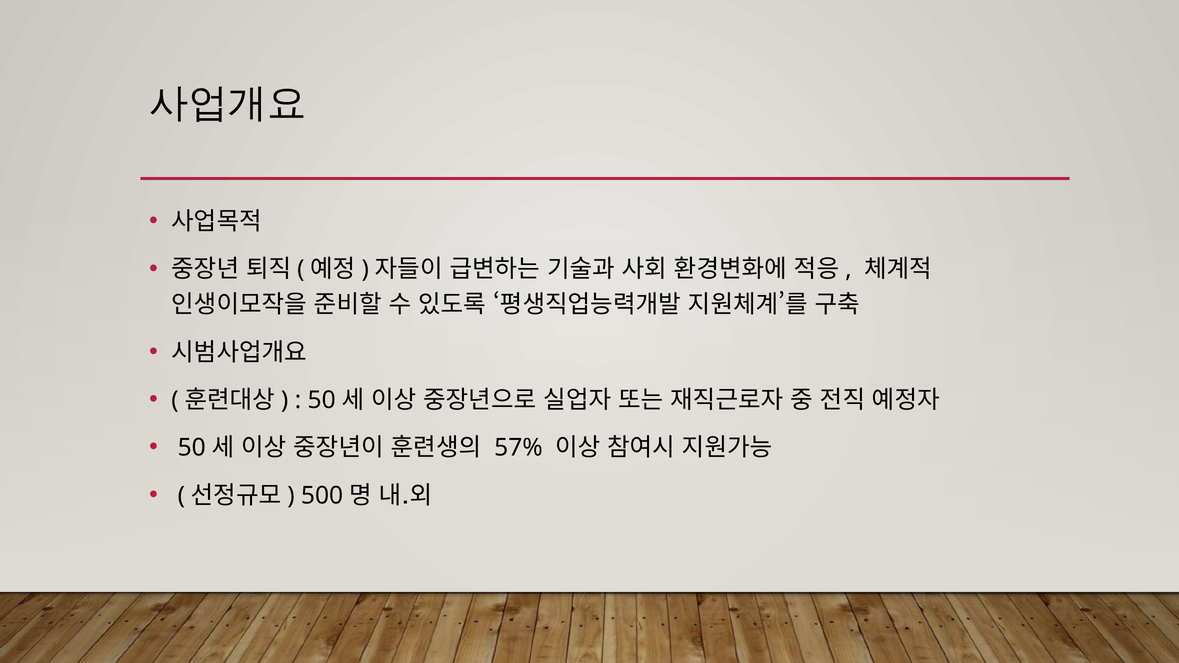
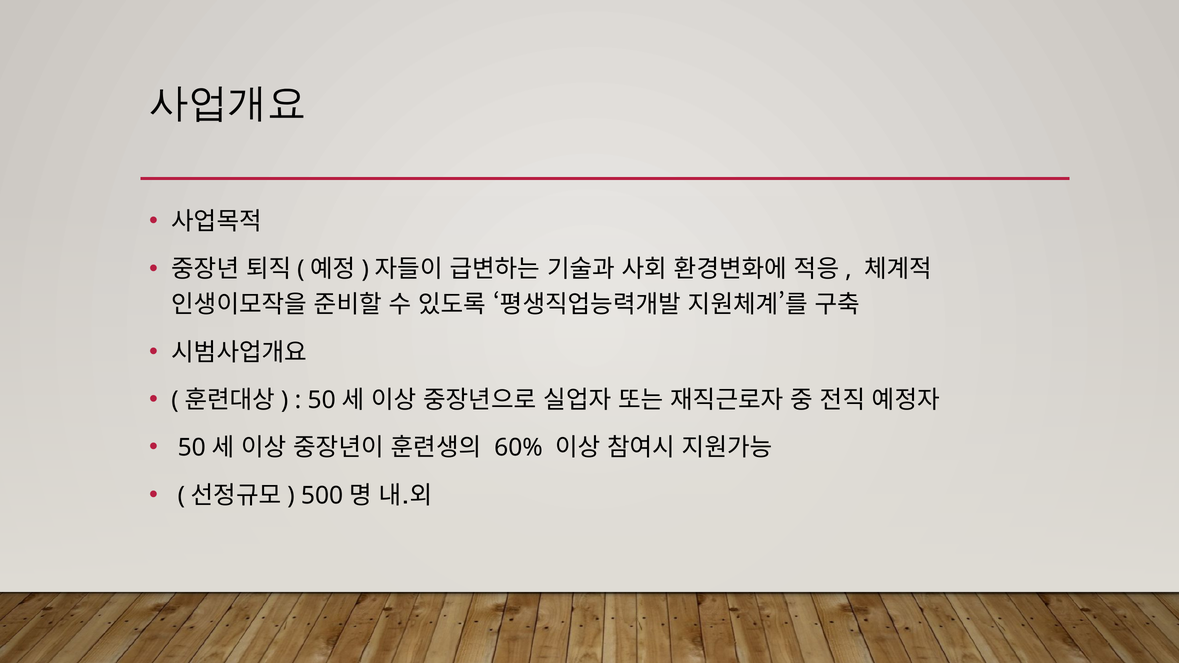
57%: 57% -> 60%
